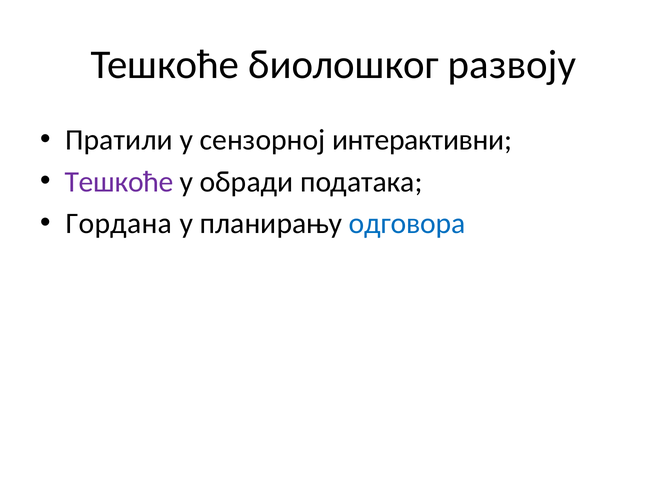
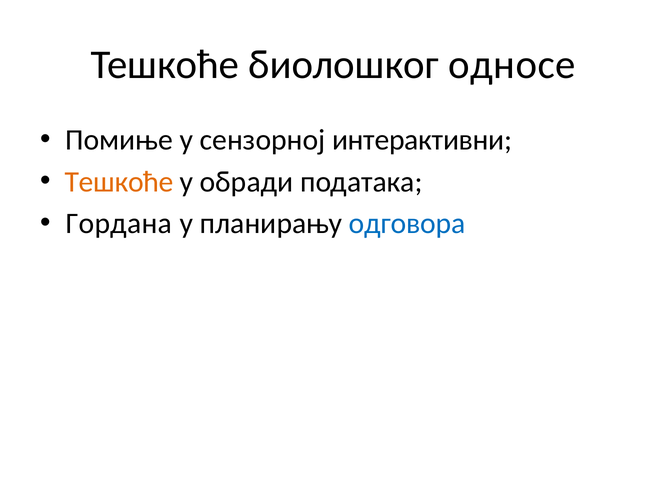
развоју: развоју -> односе
Пратили: Пратили -> Помиње
Тешкоће at (119, 182) colour: purple -> orange
